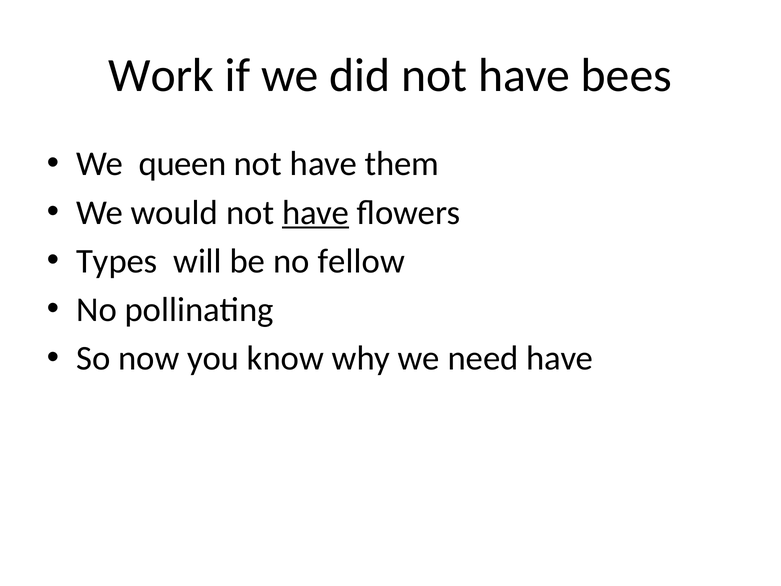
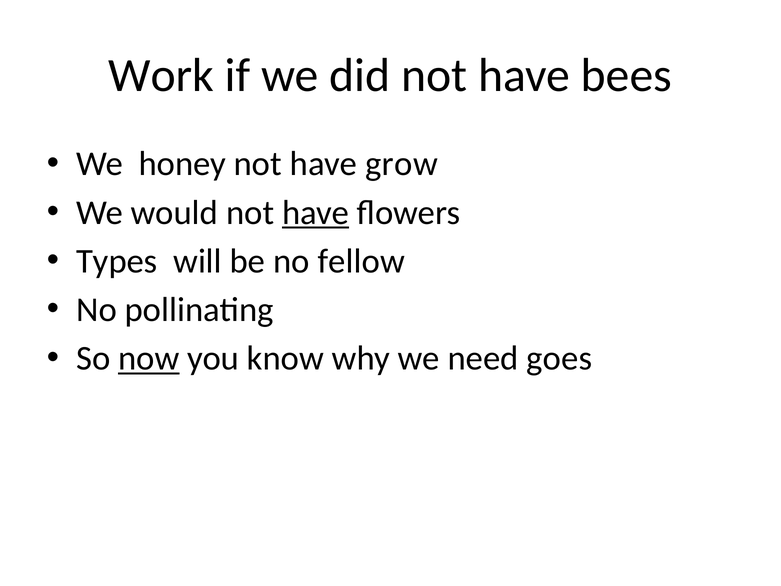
queen: queen -> honey
them: them -> grow
now underline: none -> present
need have: have -> goes
